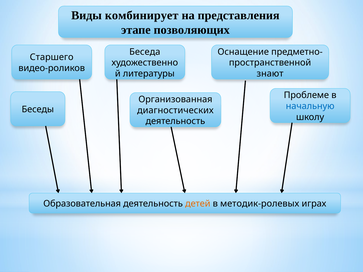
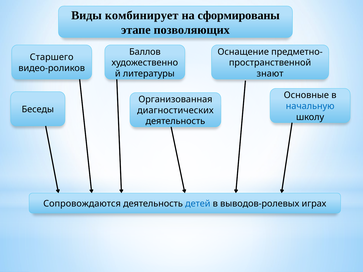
представления: представления -> сформированы
Беседа: Беседа -> Баллов
Проблеме: Проблеме -> Основные
Образовательная: Образовательная -> Сопровождаются
детей colour: orange -> blue
методик-ролевых: методик-ролевых -> выводов-ролевых
